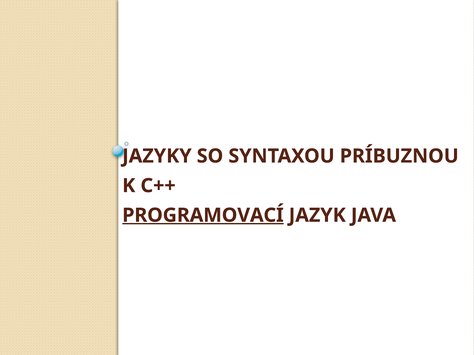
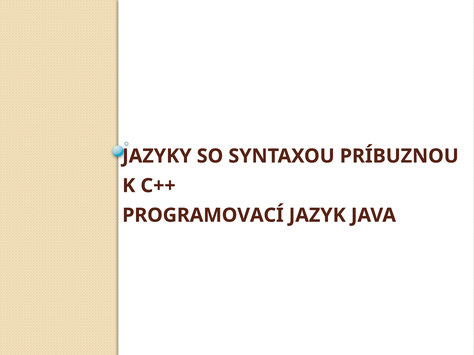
PROGRAMOVACÍ underline: present -> none
